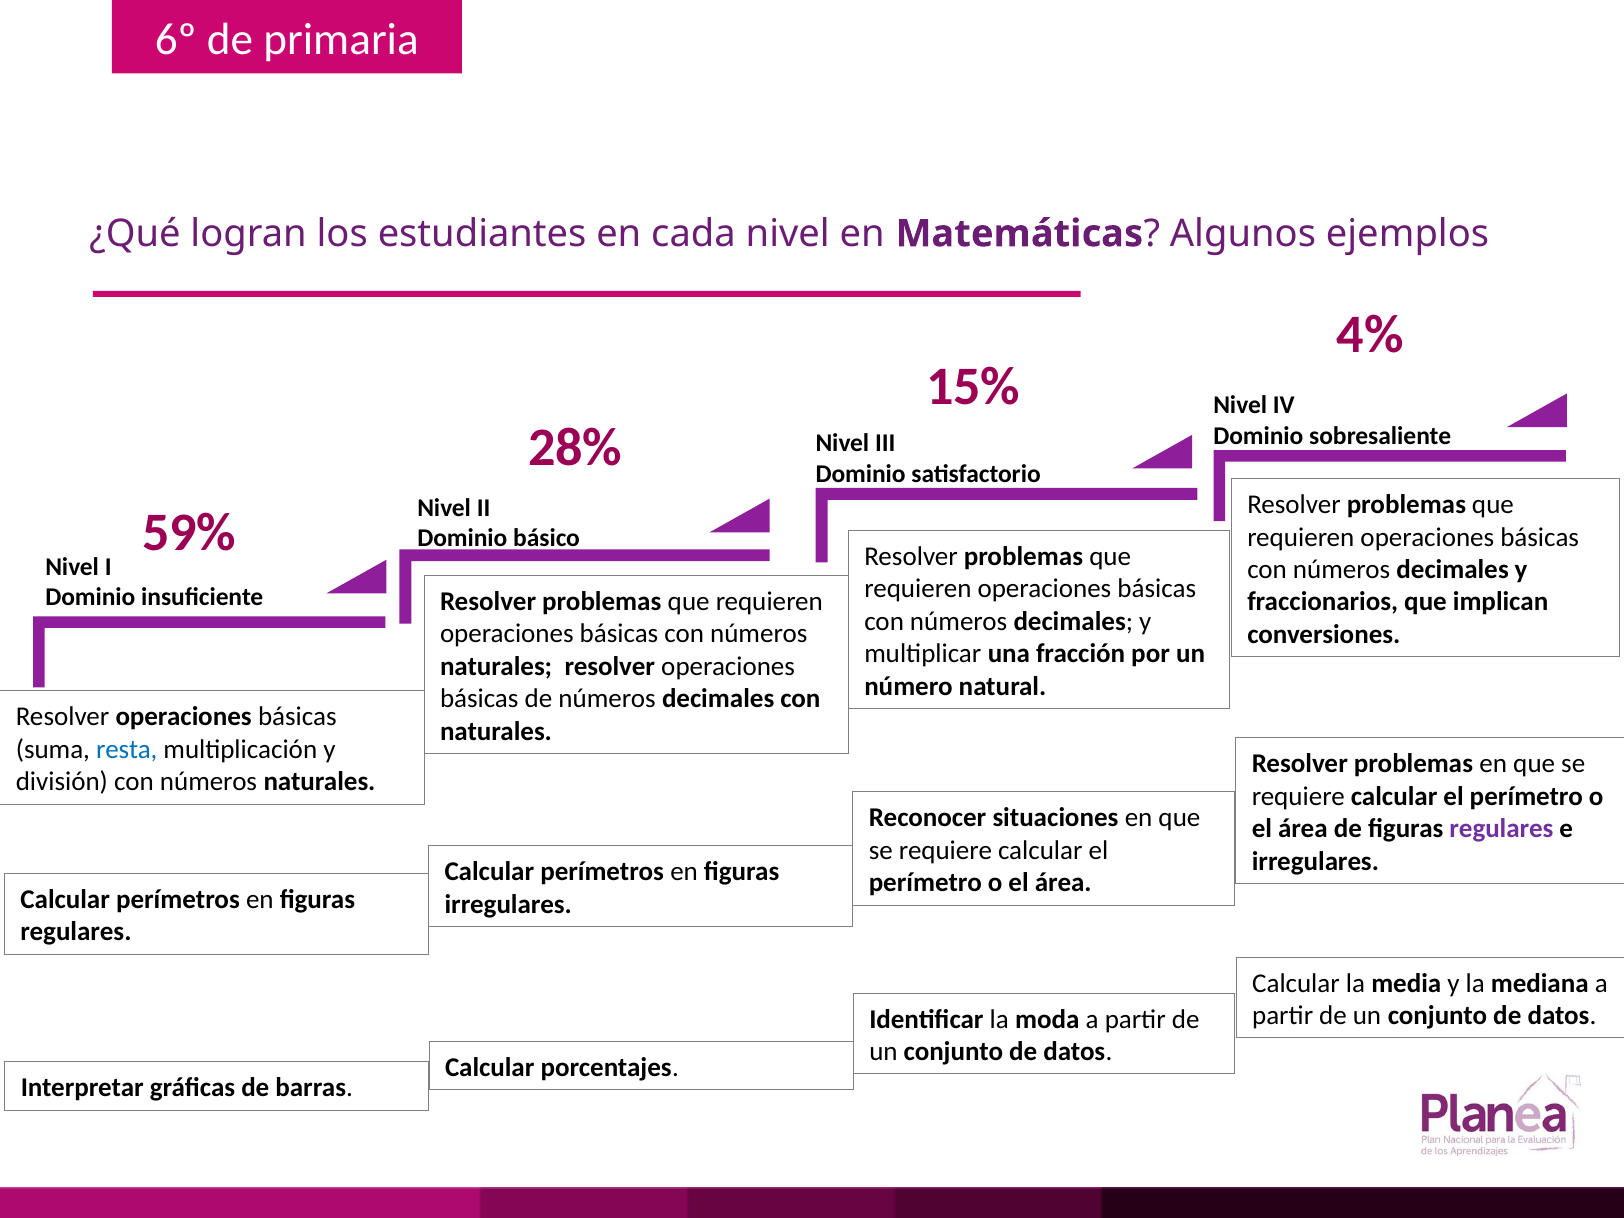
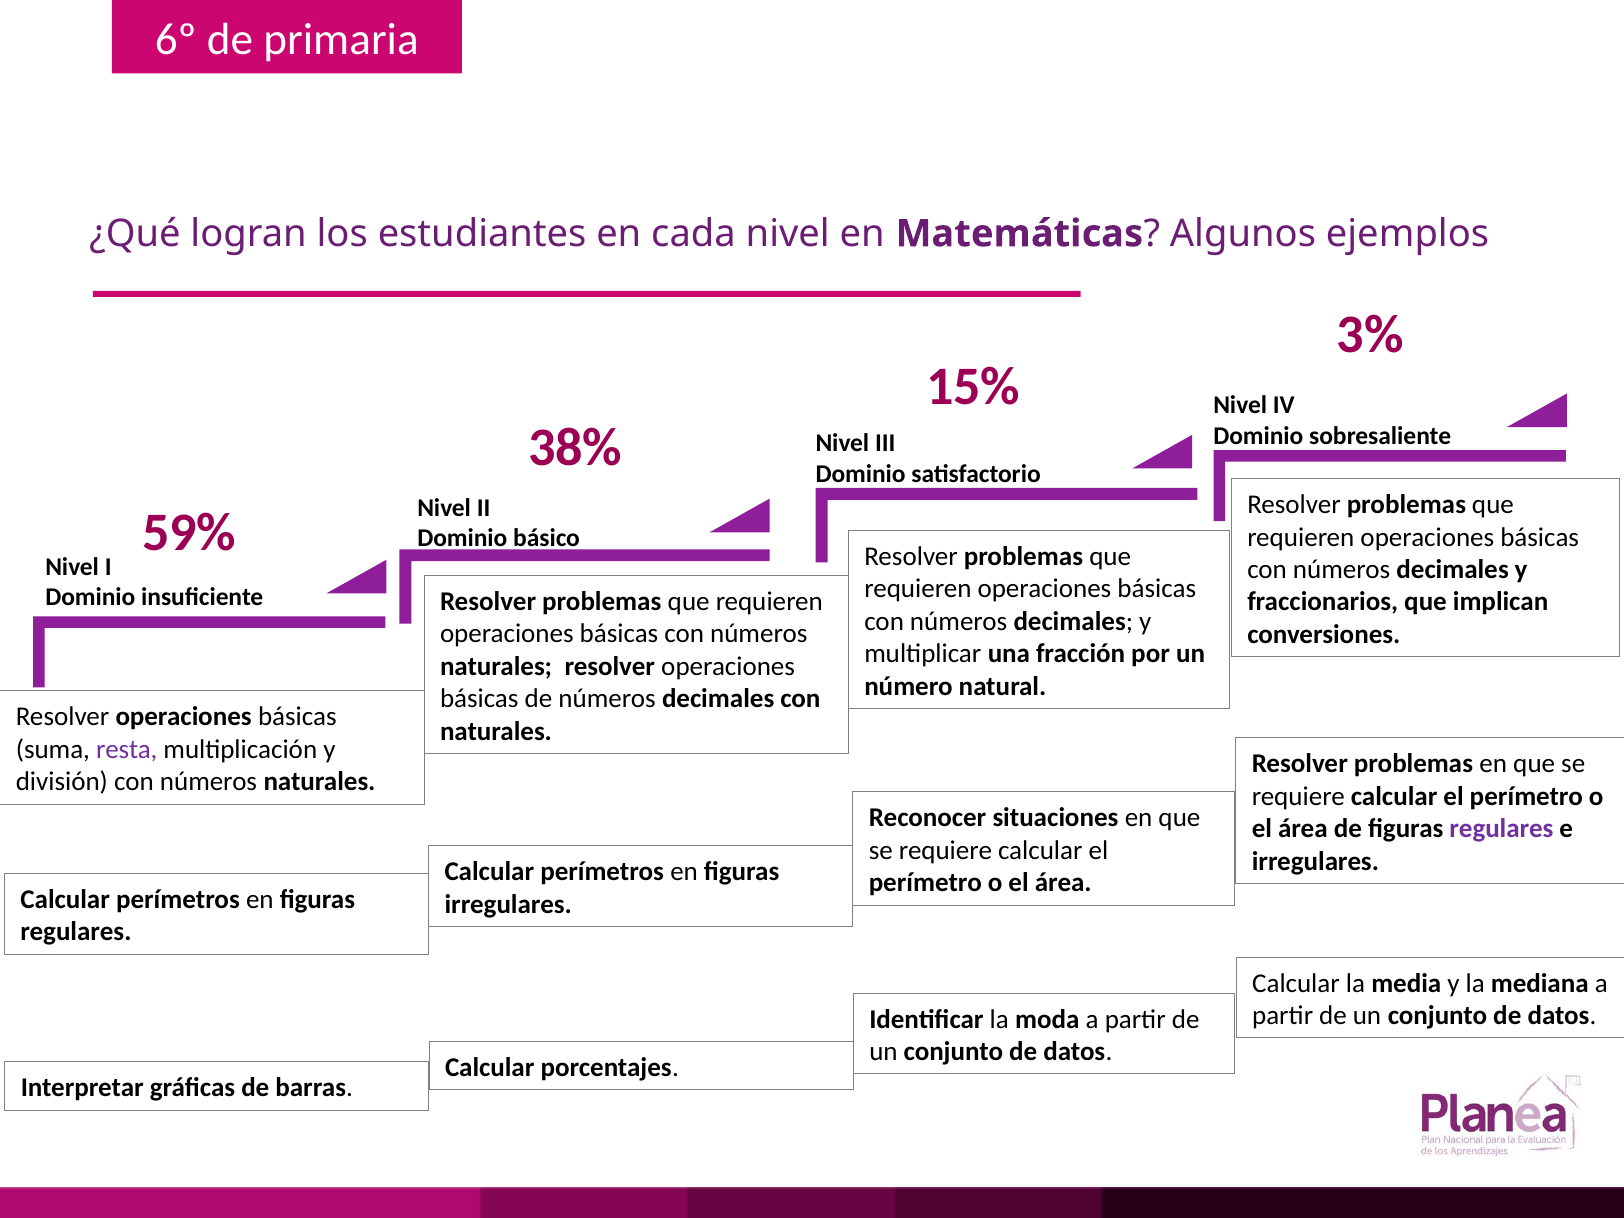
4%: 4% -> 3%
28%: 28% -> 38%
resta colour: blue -> purple
